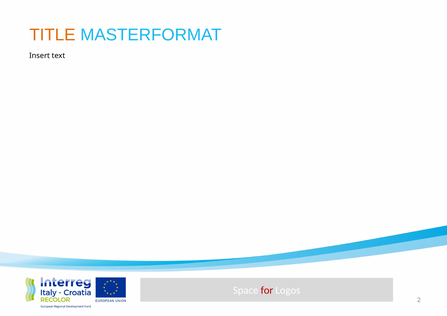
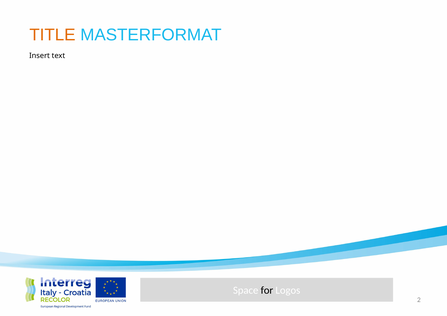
for colour: red -> black
